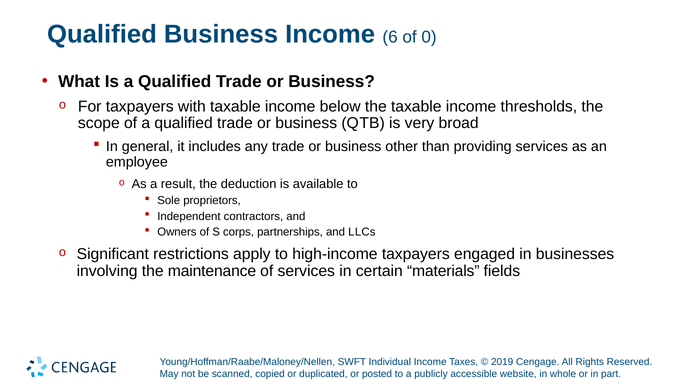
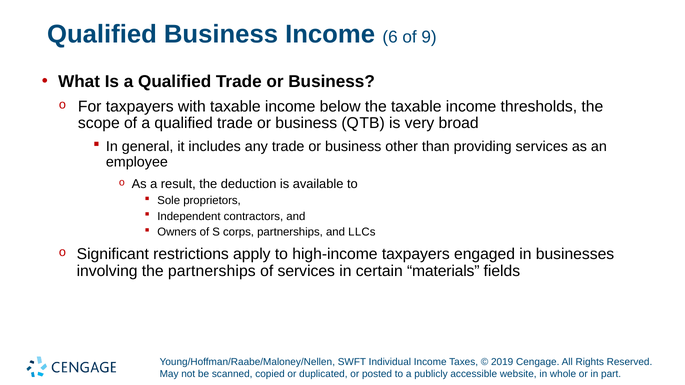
0: 0 -> 9
the maintenance: maintenance -> partnerships
